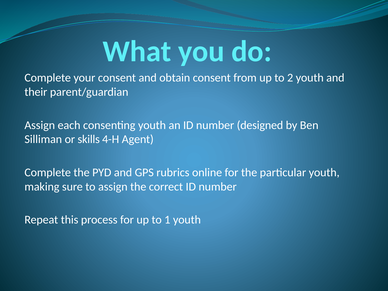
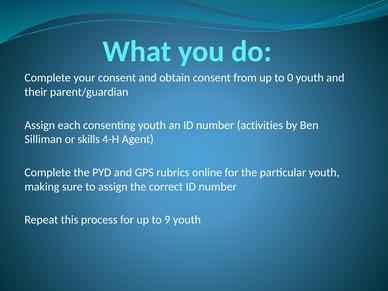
2: 2 -> 0
designed: designed -> activities
1: 1 -> 9
